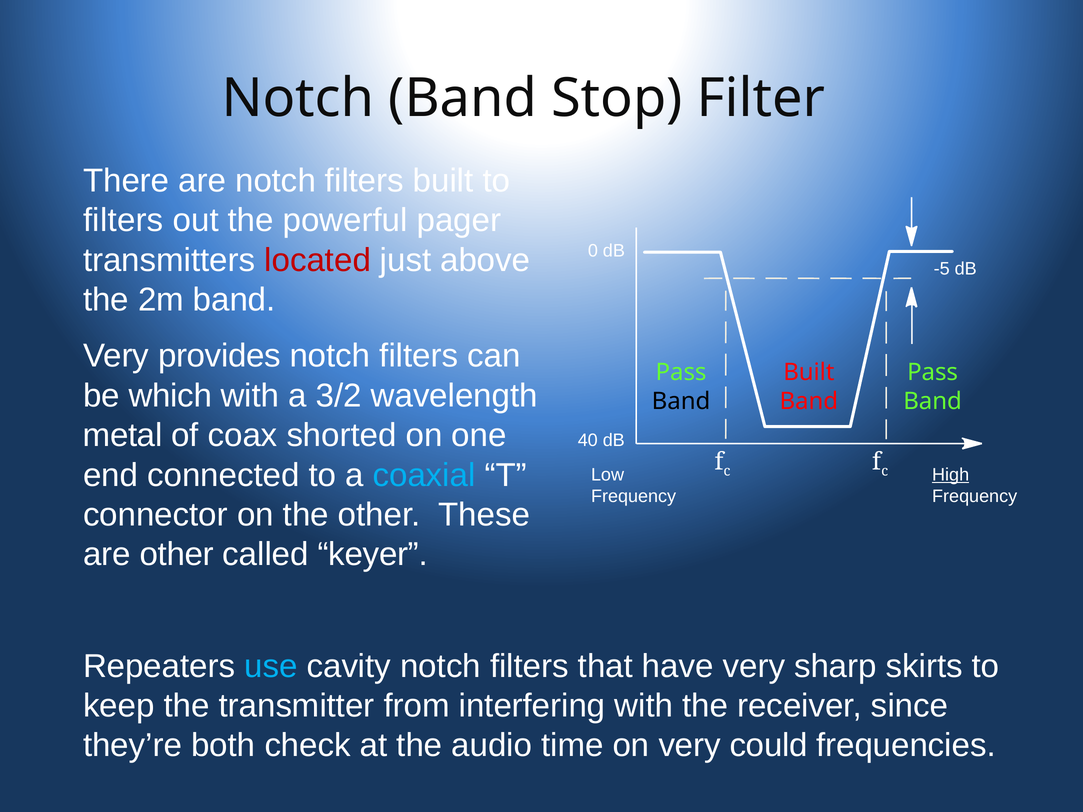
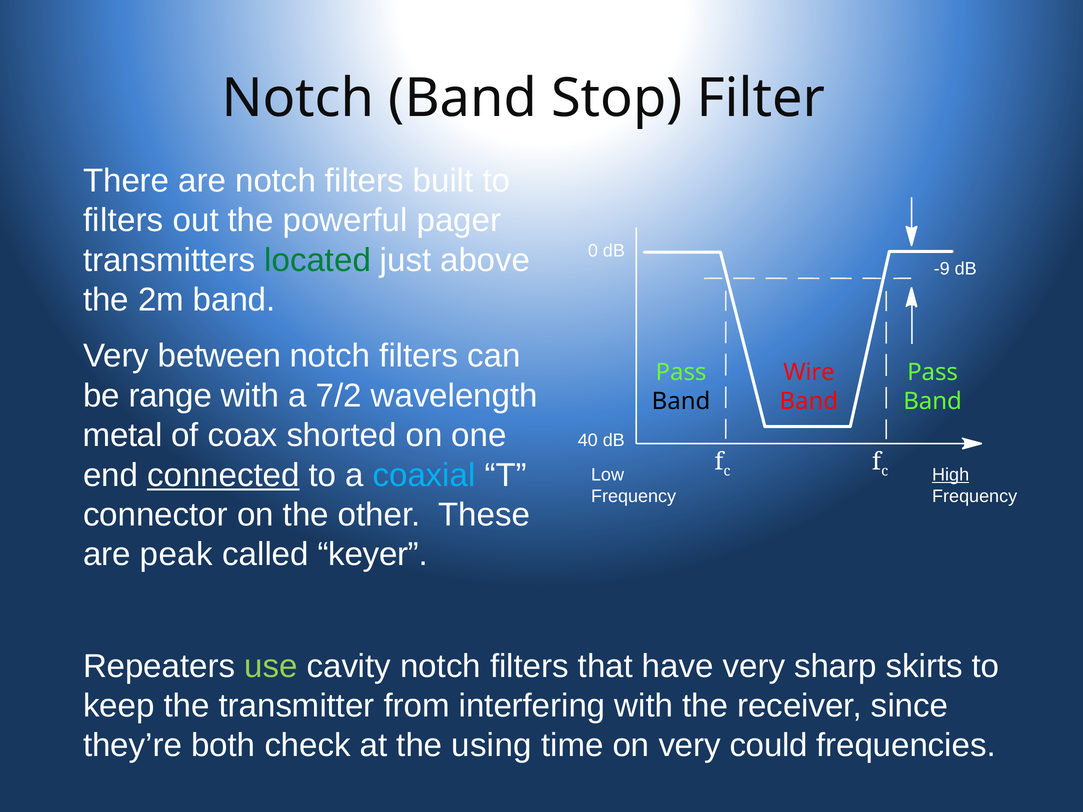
located colour: red -> green
-5: -5 -> -9
provides: provides -> between
Built at (809, 372): Built -> Wire
which: which -> range
3/2: 3/2 -> 7/2
connected underline: none -> present
are other: other -> peak
use colour: light blue -> light green
audio: audio -> using
